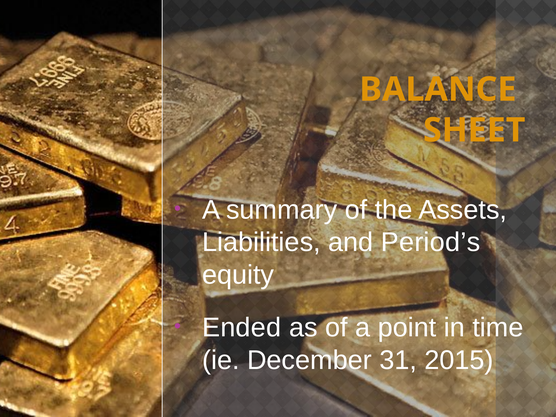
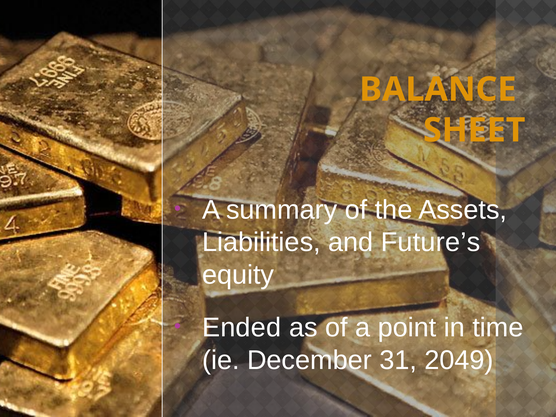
Period’s: Period’s -> Future’s
2015: 2015 -> 2049
